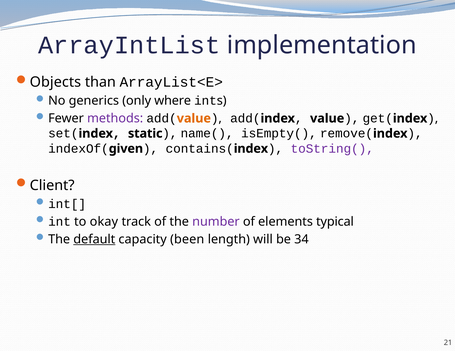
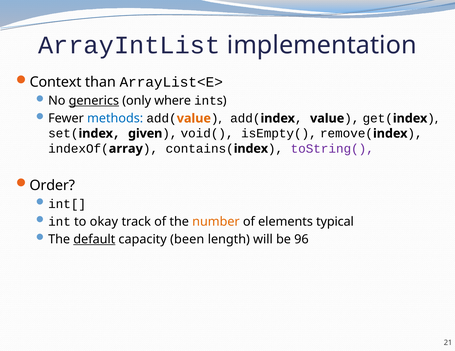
Objects: Objects -> Context
generics underline: none -> present
methods colour: purple -> blue
static: static -> given
name(: name( -> void(
given: given -> array
Client: Client -> Order
number colour: purple -> orange
34: 34 -> 96
